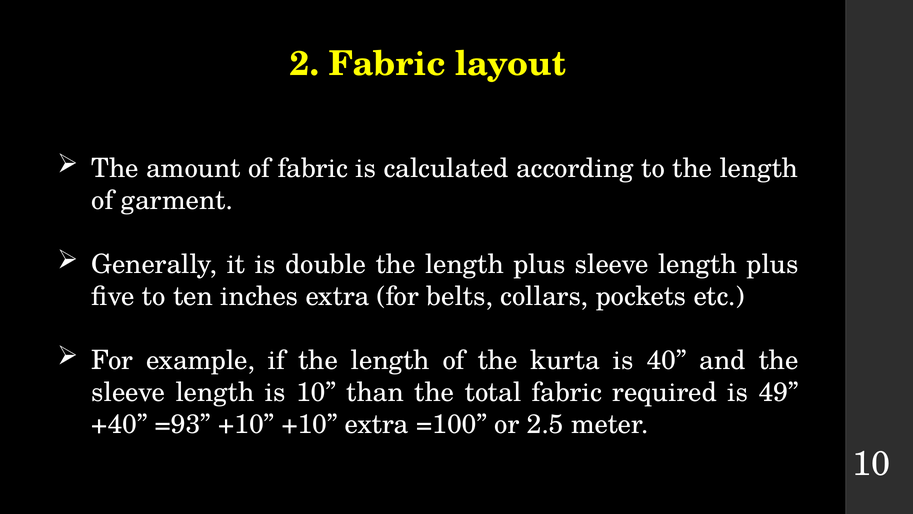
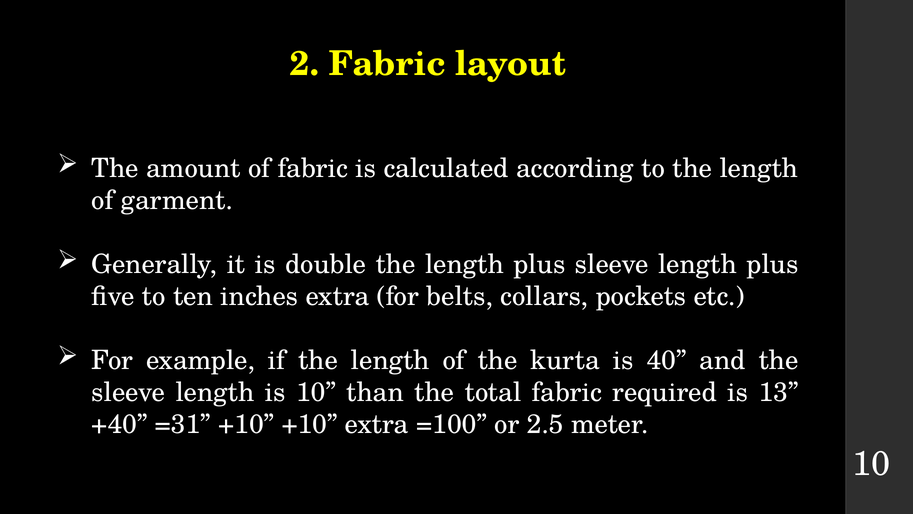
49: 49 -> 13
=93: =93 -> =31
